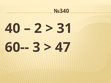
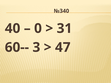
2: 2 -> 0
